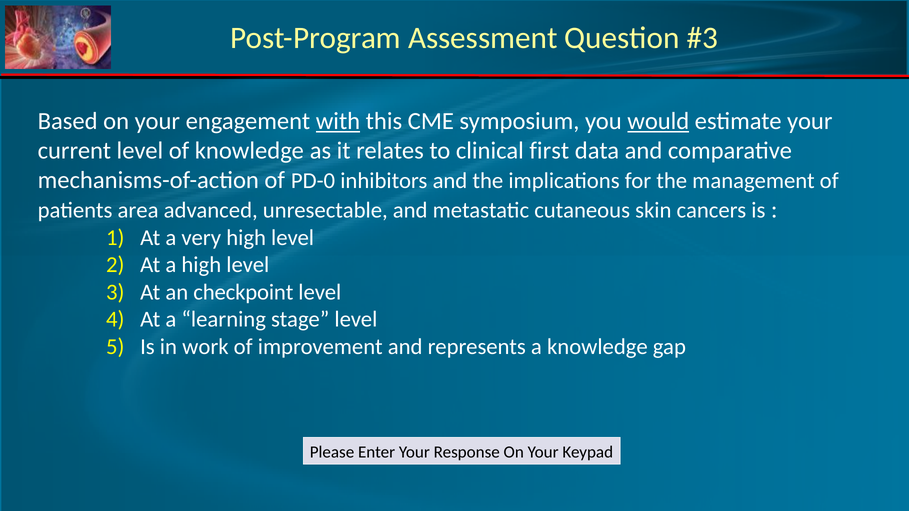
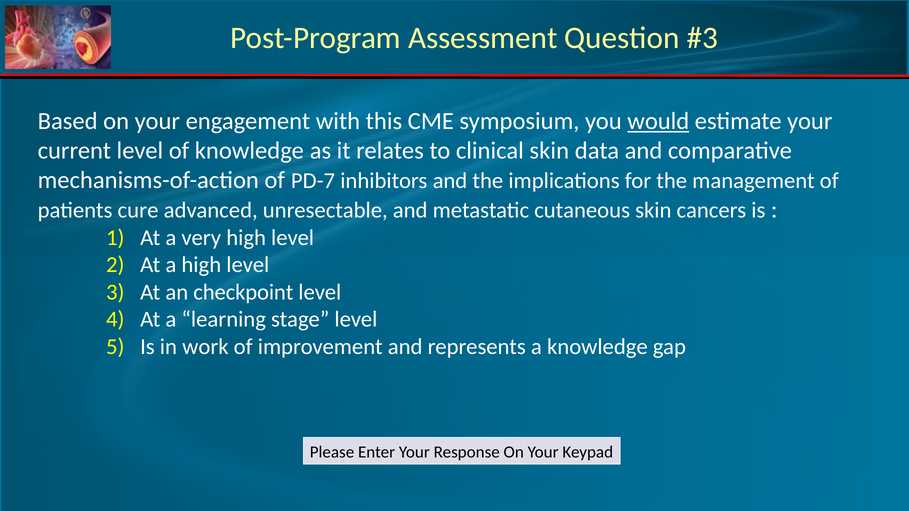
with underline: present -> none
clinical first: first -> skin
PD-0: PD-0 -> PD-7
area: area -> cure
